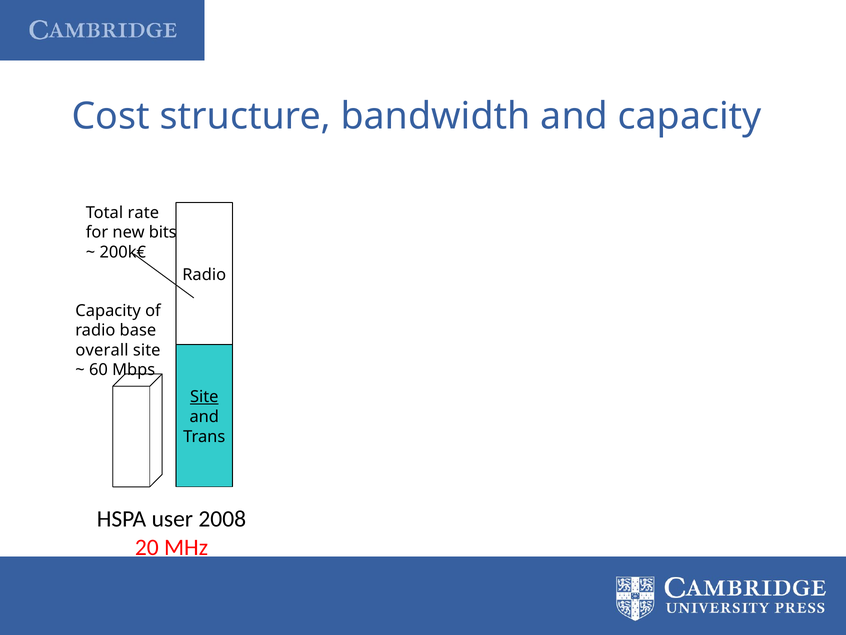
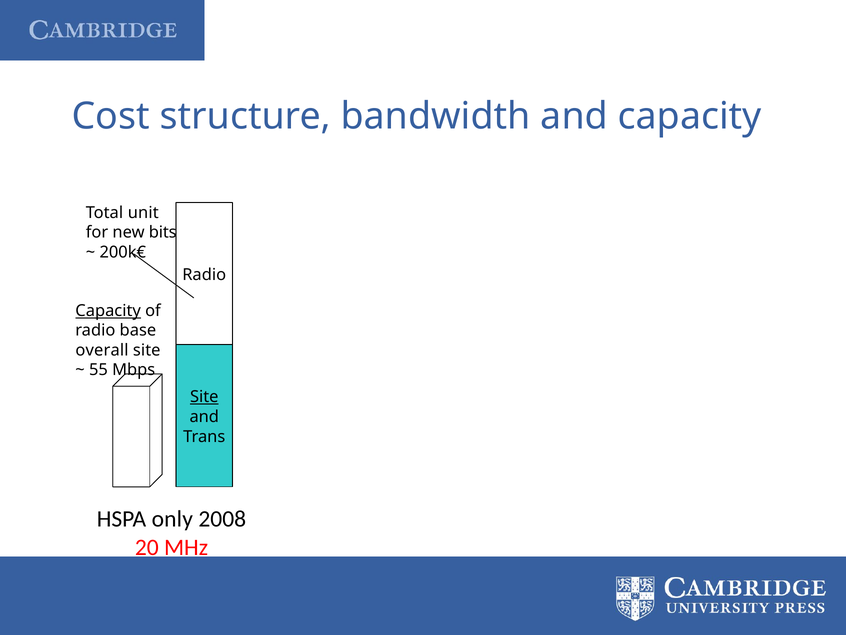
rate: rate -> unit
Capacity at (108, 310) underline: none -> present
60: 60 -> 55
user: user -> only
